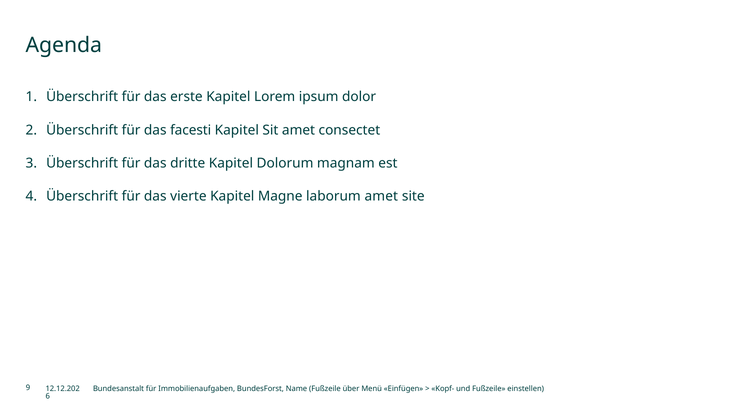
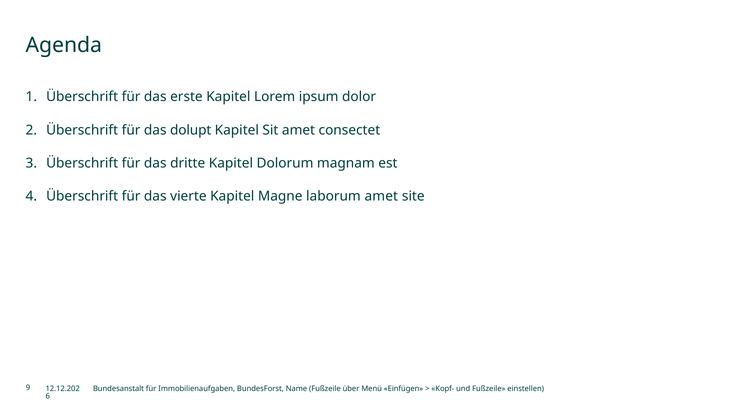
facesti: facesti -> dolupt
